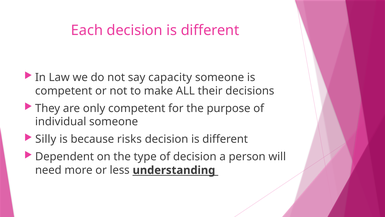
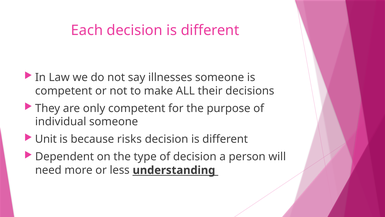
capacity: capacity -> illnesses
Silly: Silly -> Unit
